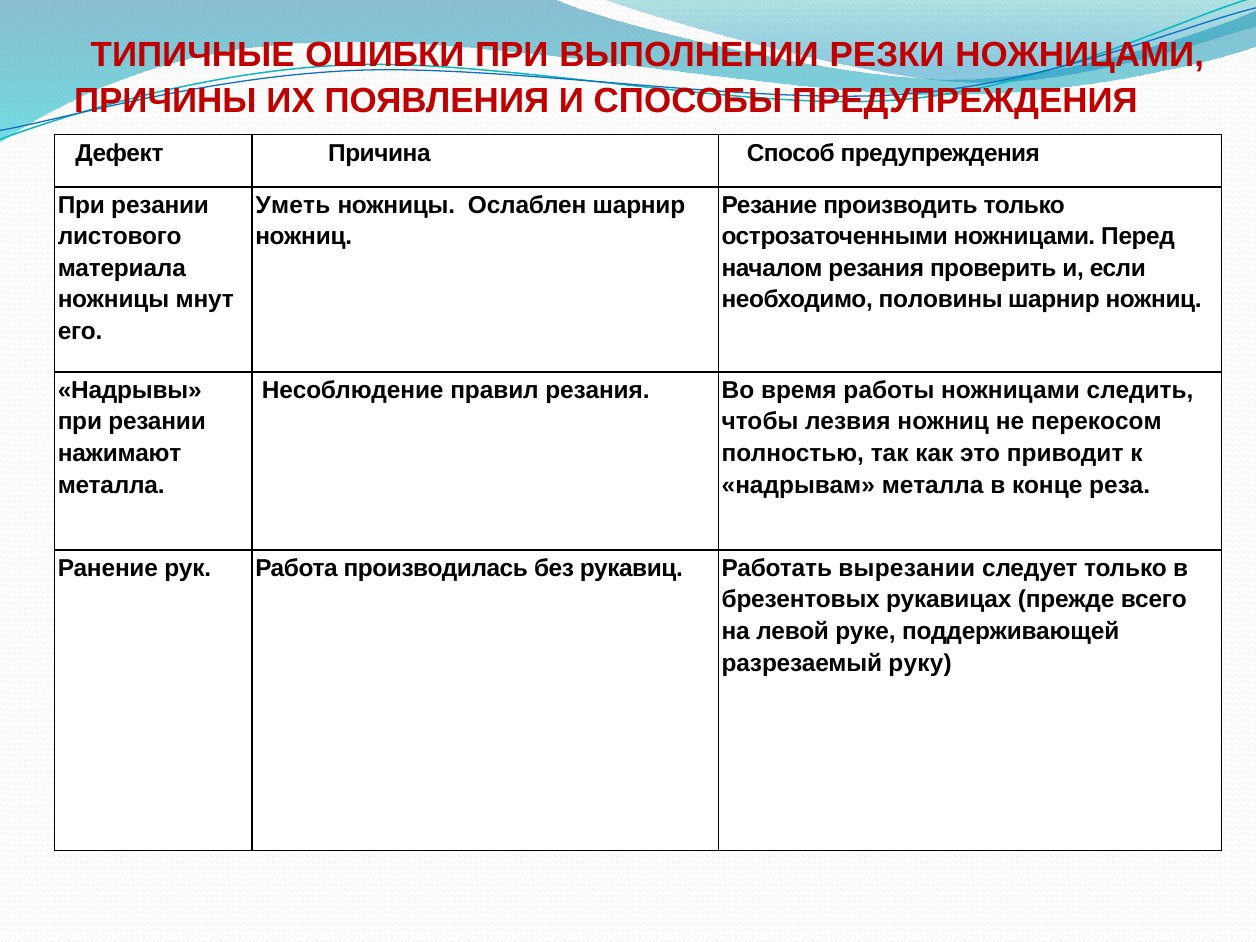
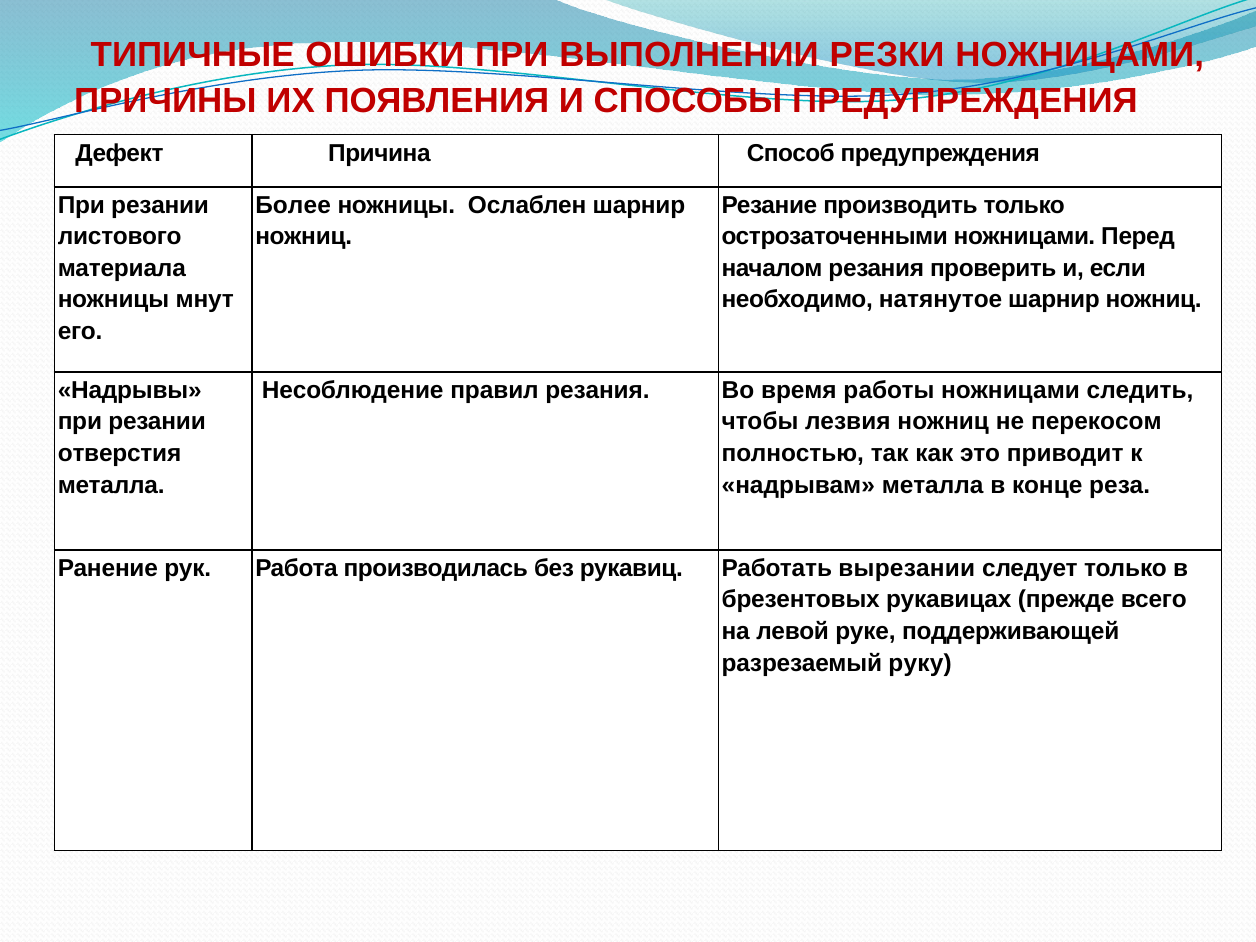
Уметь: Уметь -> Более
половины: половины -> натянутое
нажимают: нажимают -> отверстия
